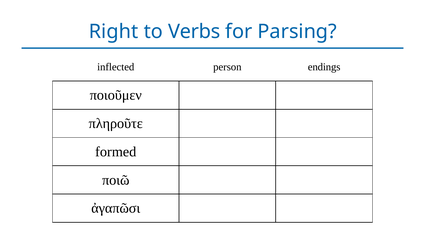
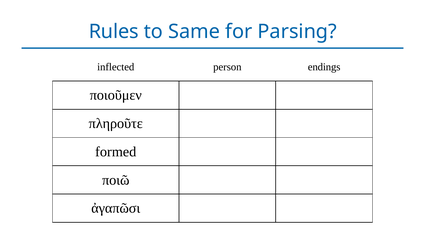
Right: Right -> Rules
Verbs: Verbs -> Same
